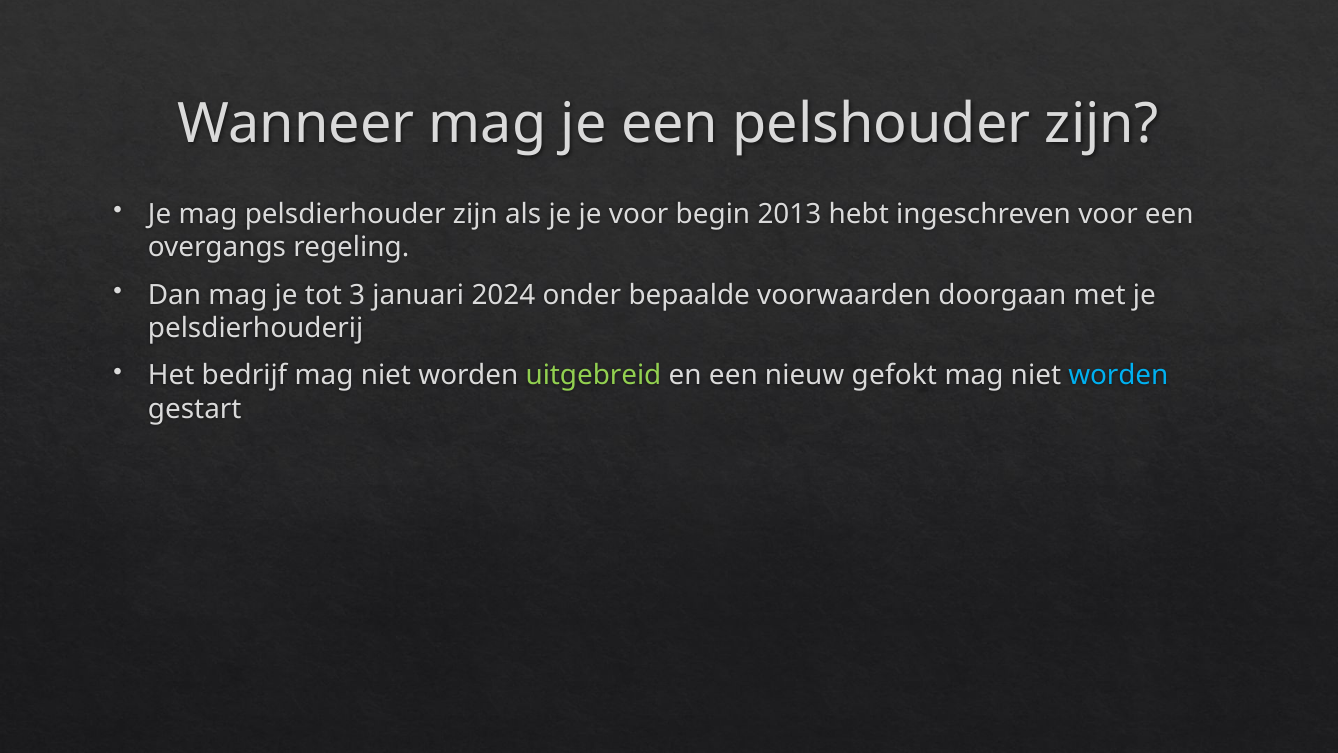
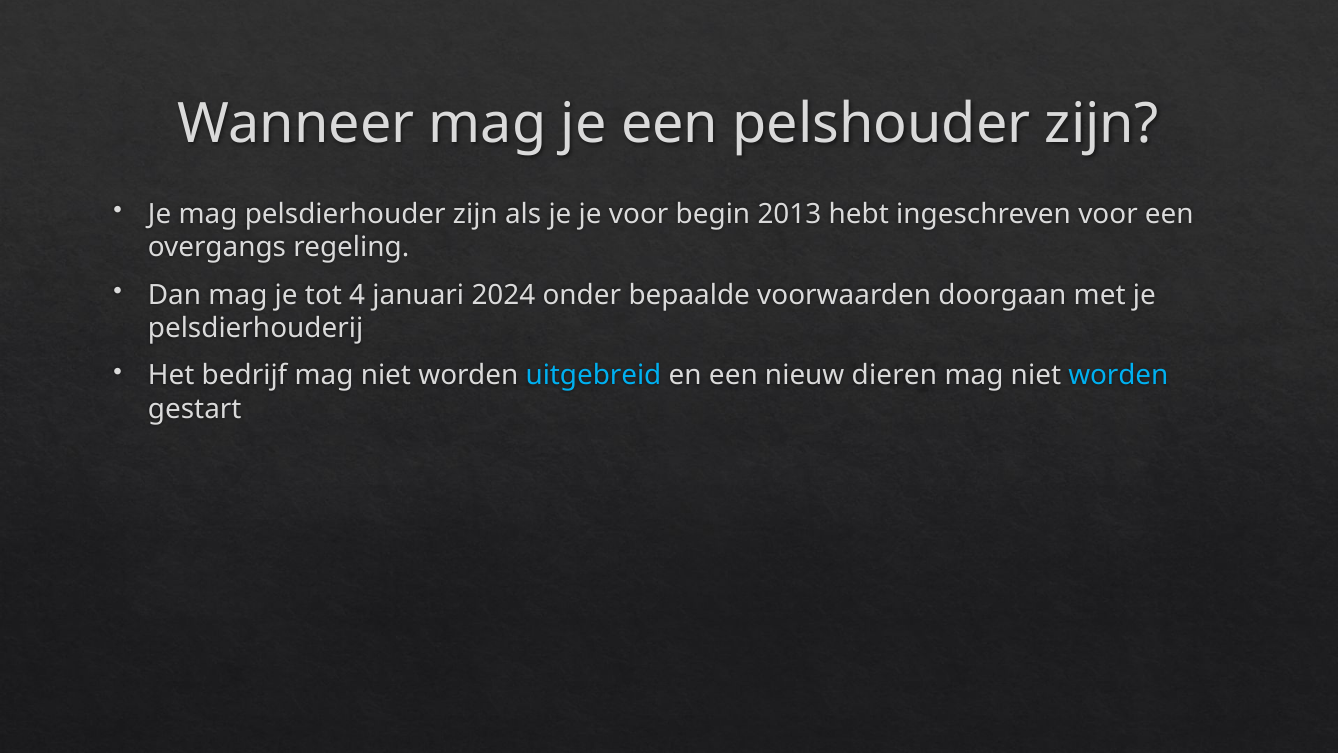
3: 3 -> 4
uitgebreid colour: light green -> light blue
gefokt: gefokt -> dieren
